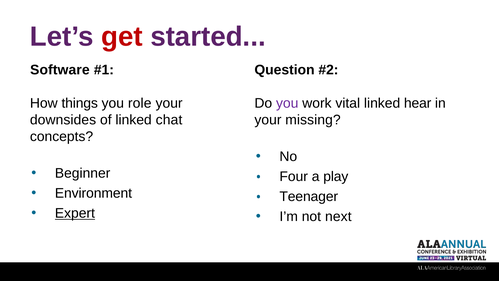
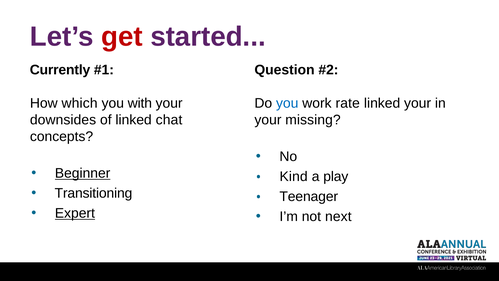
Software: Software -> Currently
things: things -> which
role: role -> with
you at (287, 103) colour: purple -> blue
vital: vital -> rate
linked hear: hear -> your
Beginner underline: none -> present
Four: Four -> Kind
Environment: Environment -> Transitioning
